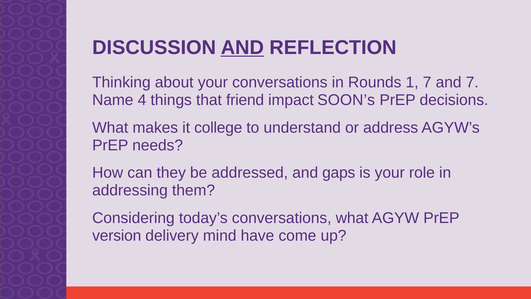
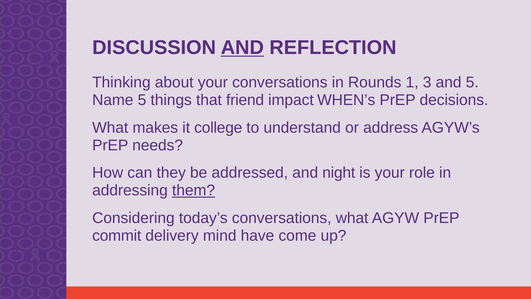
1 7: 7 -> 3
and 7: 7 -> 5
Name 4: 4 -> 5
SOON’s: SOON’s -> WHEN’s
gaps: gaps -> night
them underline: none -> present
version: version -> commit
